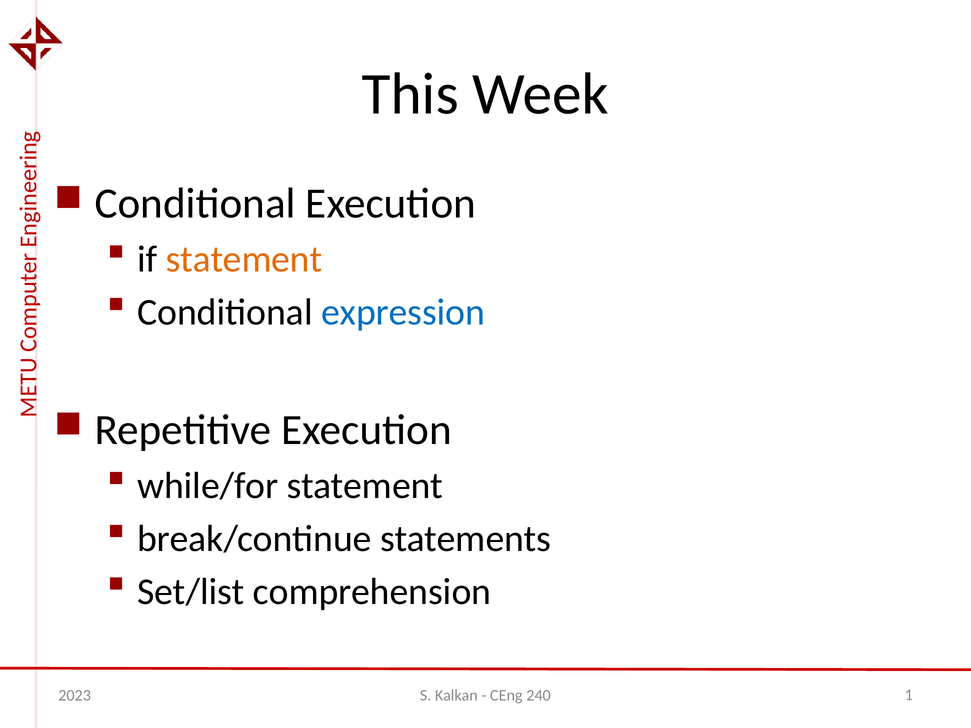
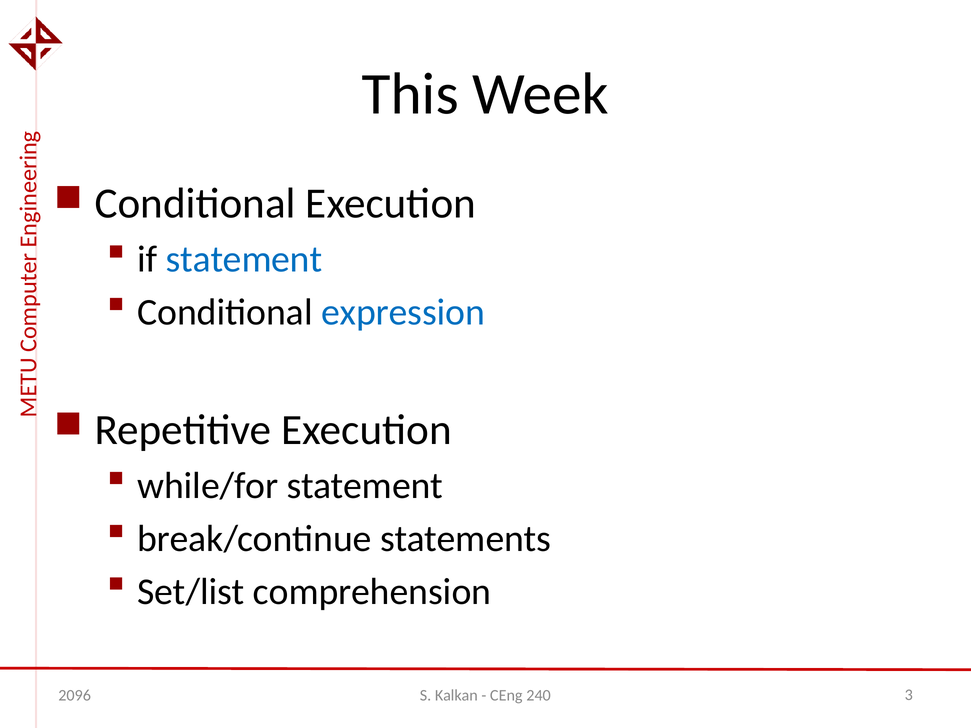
statement at (244, 259) colour: orange -> blue
2023: 2023 -> 2096
1: 1 -> 3
